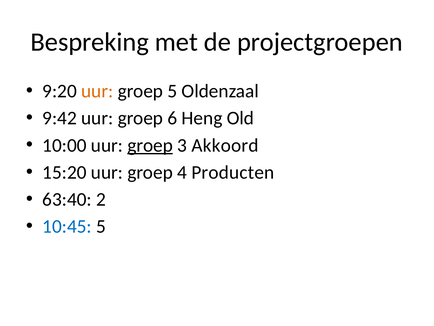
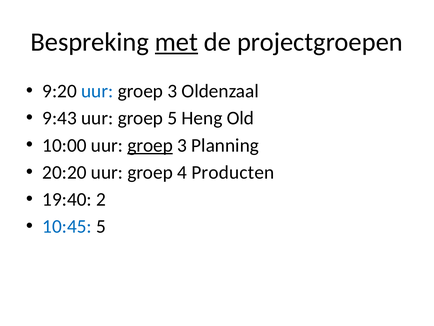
met underline: none -> present
uur at (97, 91) colour: orange -> blue
5 at (172, 91): 5 -> 3
9:42: 9:42 -> 9:43
groep 6: 6 -> 5
Akkoord: Akkoord -> Planning
15:20: 15:20 -> 20:20
63:40: 63:40 -> 19:40
